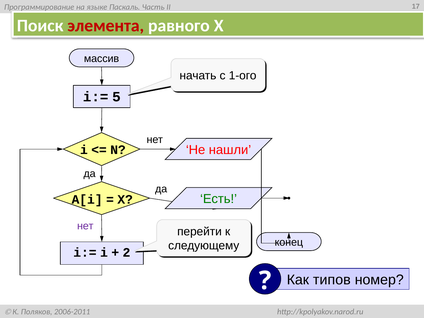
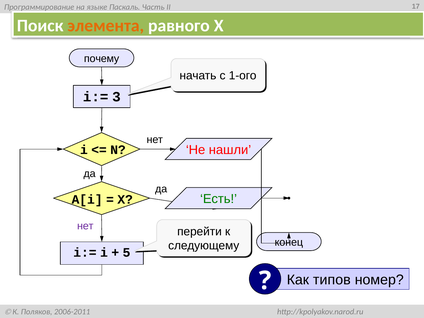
элемента colour: red -> orange
массив: массив -> почему
5: 5 -> 3
2: 2 -> 5
